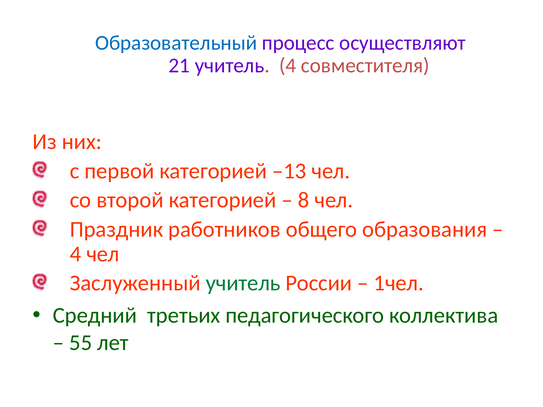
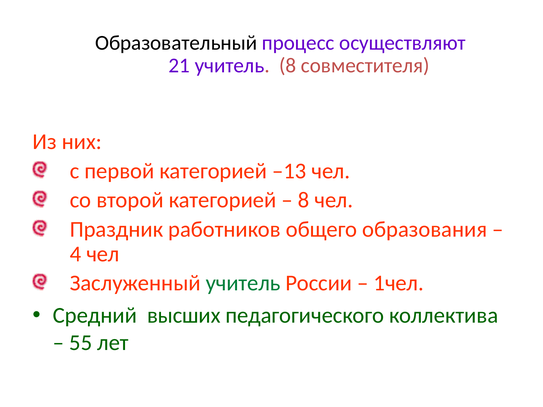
Образовательный colour: blue -> black
учитель 4: 4 -> 8
третьих: третьих -> высших
